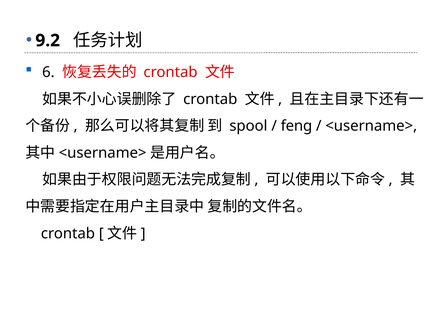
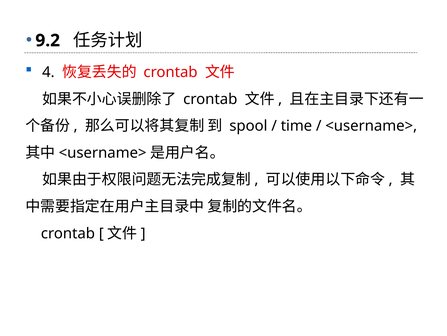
6: 6 -> 4
feng: feng -> time
